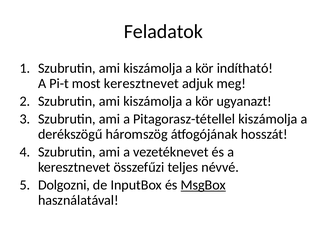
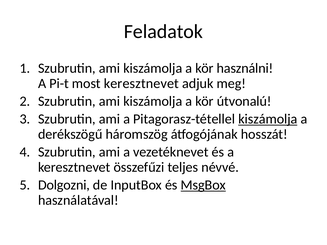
indítható: indítható -> használni
ugyanazt: ugyanazt -> útvonalú
kiszámolja at (268, 119) underline: none -> present
